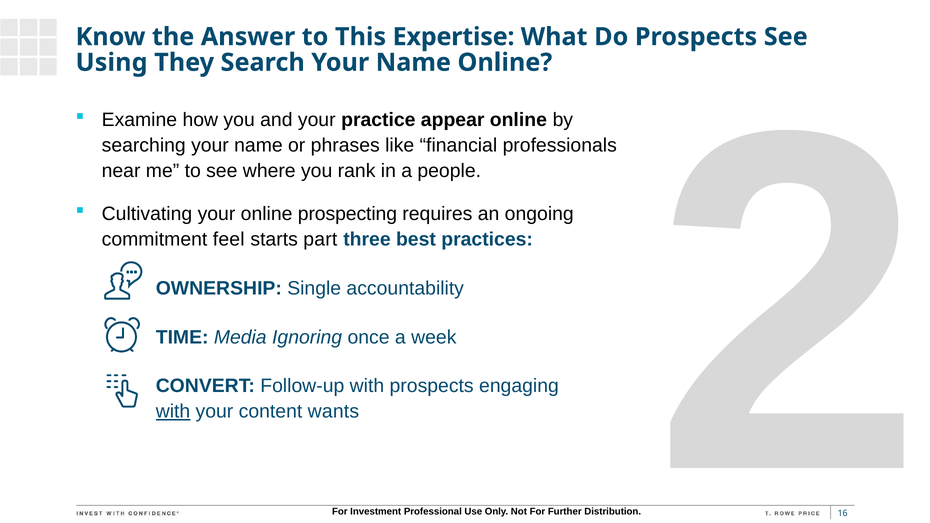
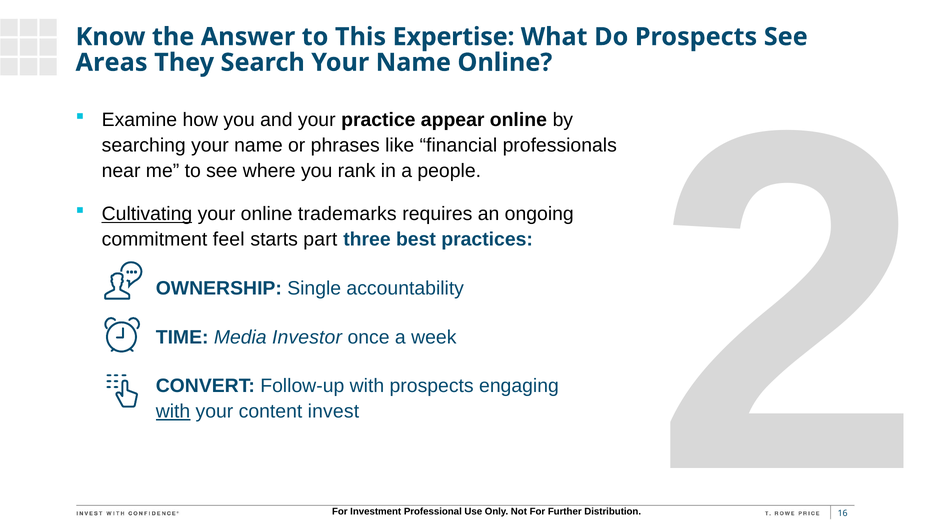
Using: Using -> Areas
Cultivating underline: none -> present
prospecting: prospecting -> trademarks
Ignoring: Ignoring -> Investor
wants: wants -> invest
